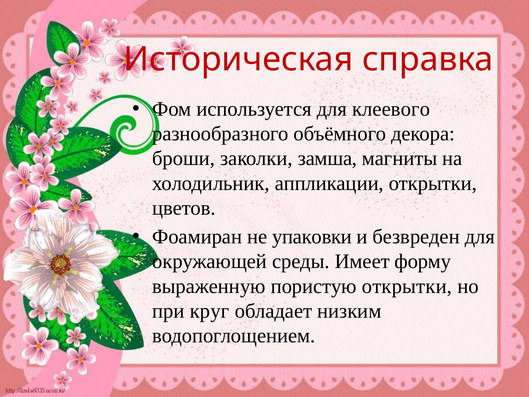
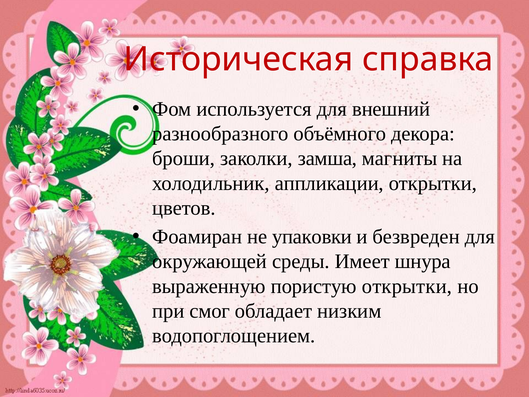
клеевого: клеевого -> внешний
форму: форму -> шнура
круг: круг -> смог
